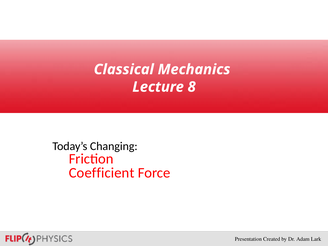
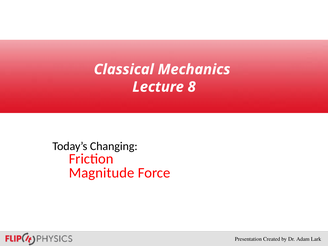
Coefficient: Coefficient -> Magnitude
